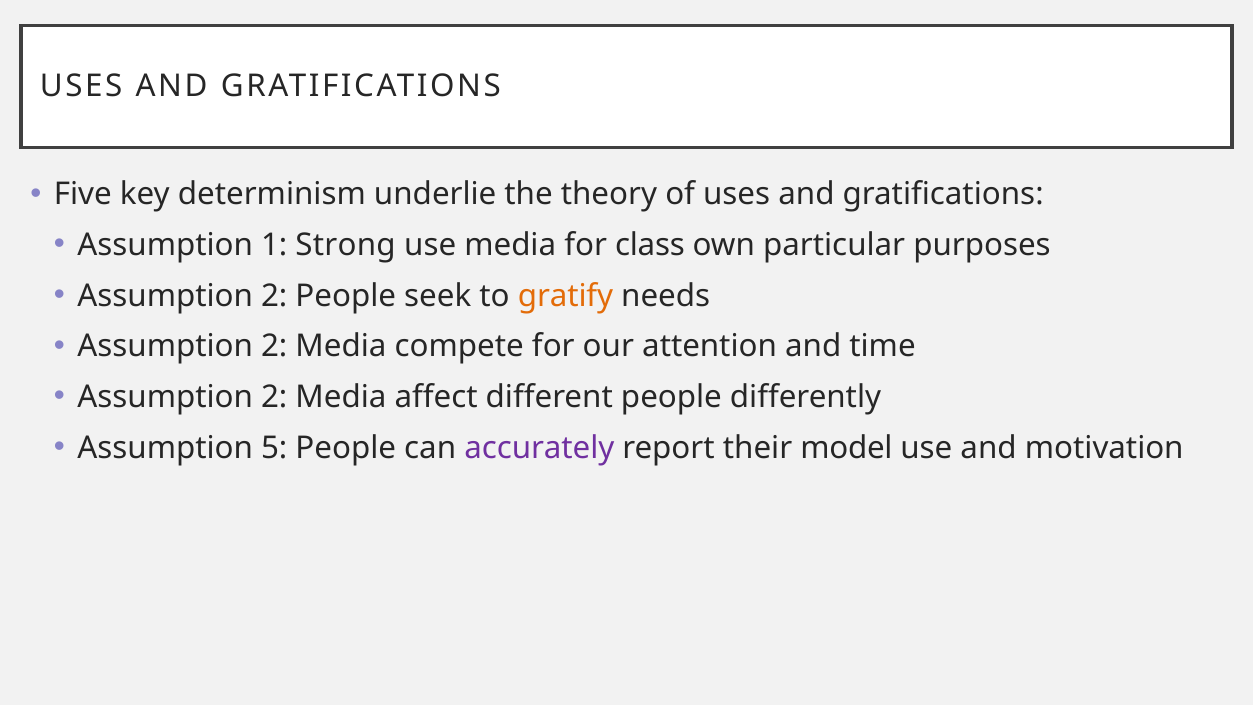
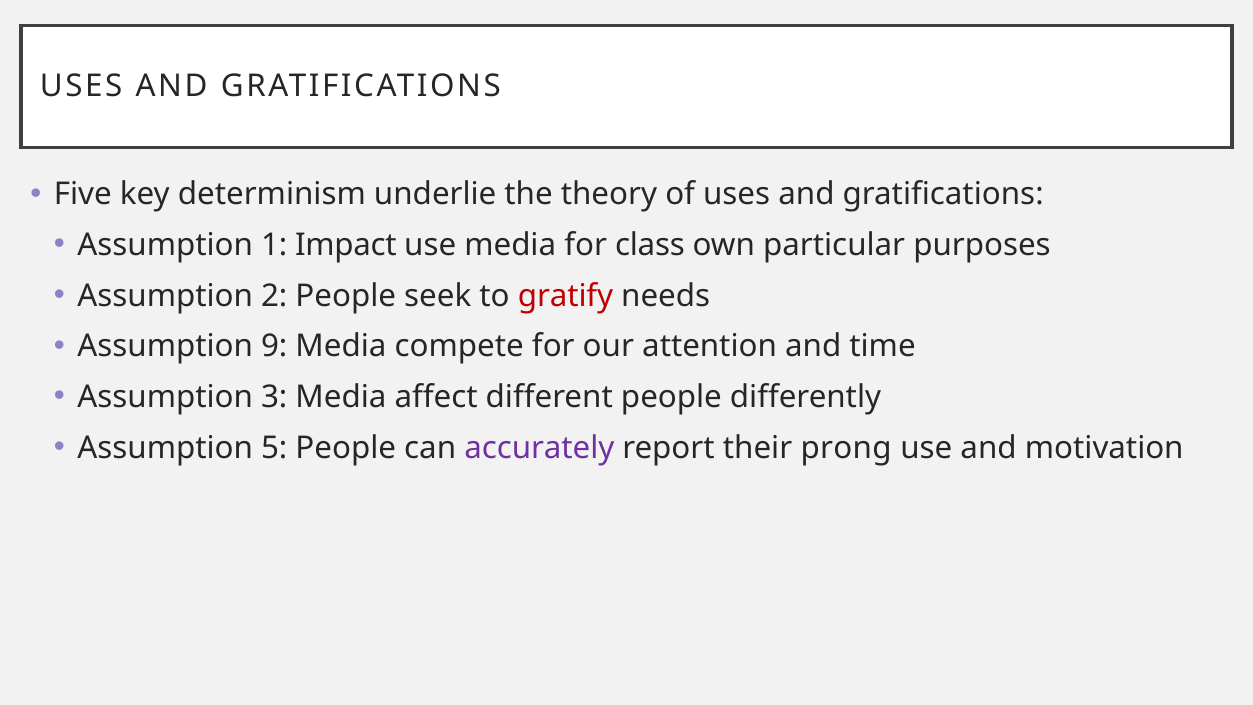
Strong: Strong -> Impact
gratify colour: orange -> red
2 at (274, 347): 2 -> 9
2 at (274, 397): 2 -> 3
model: model -> prong
